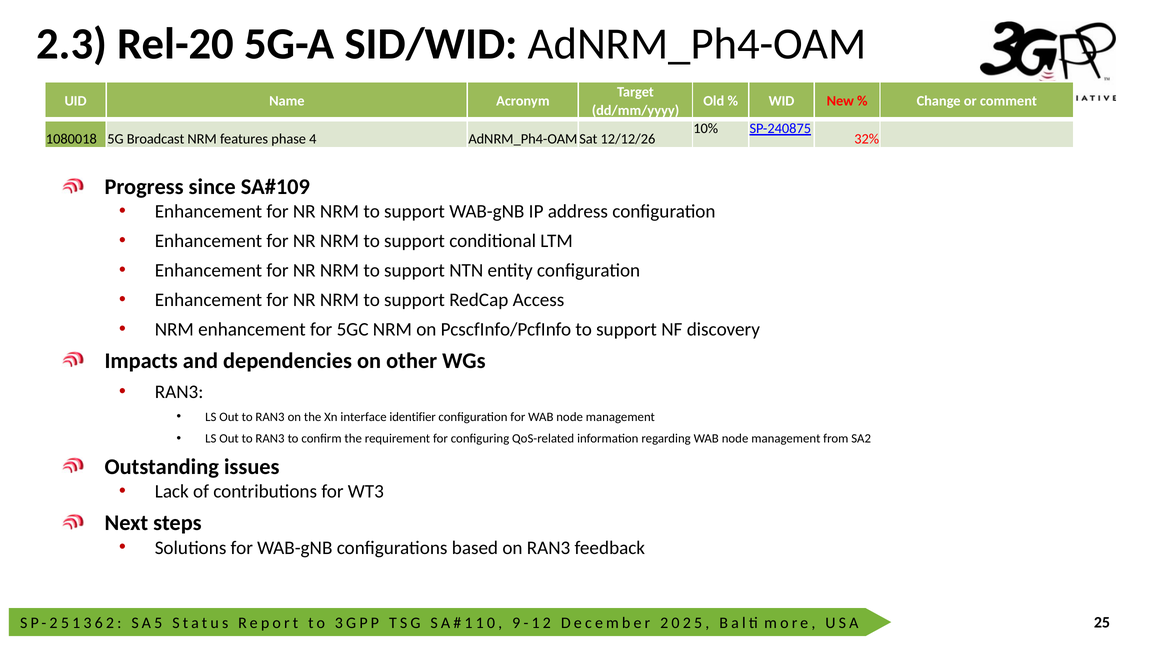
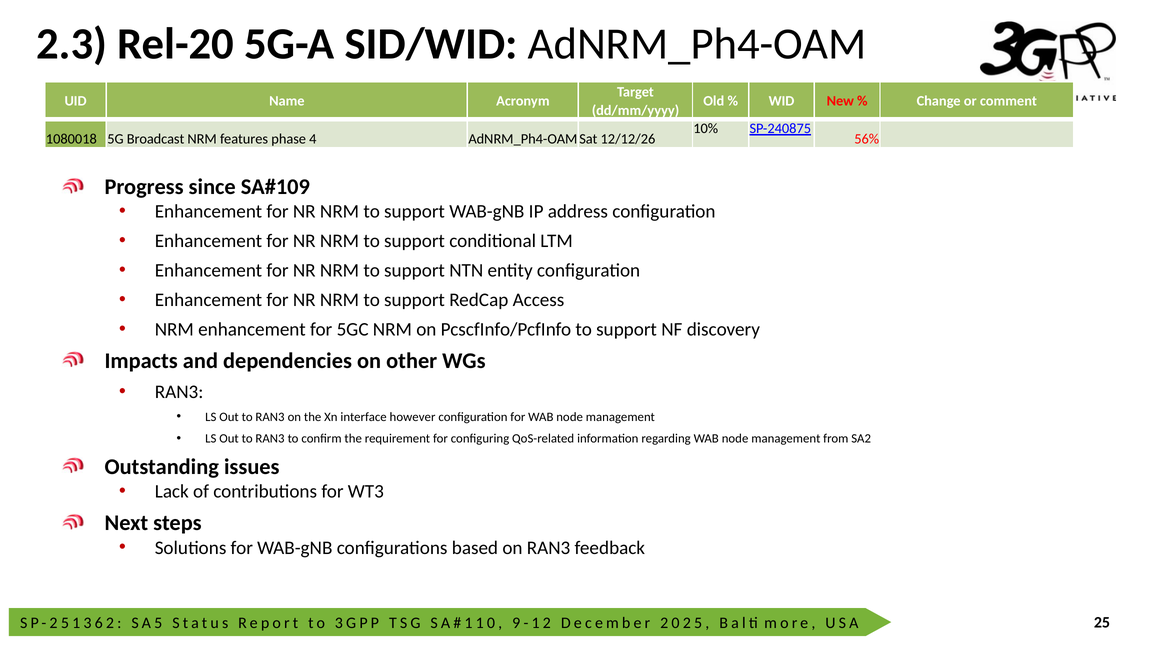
32%: 32% -> 56%
identifier: identifier -> however
